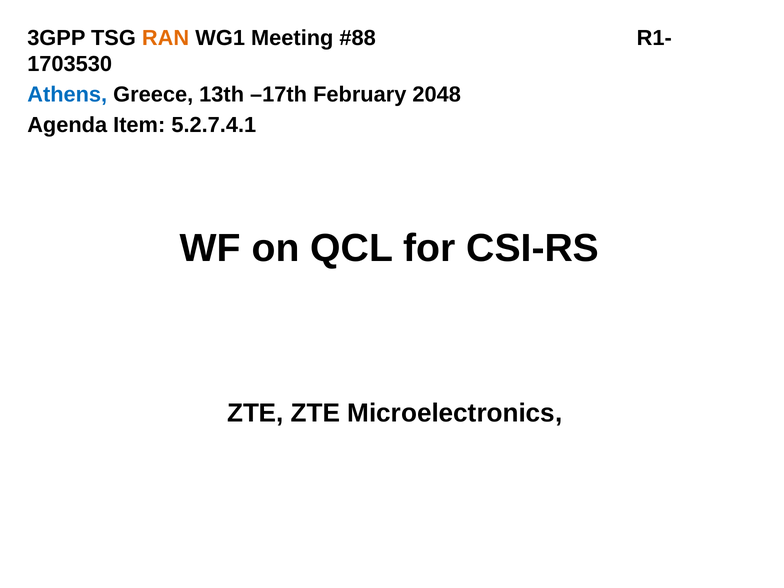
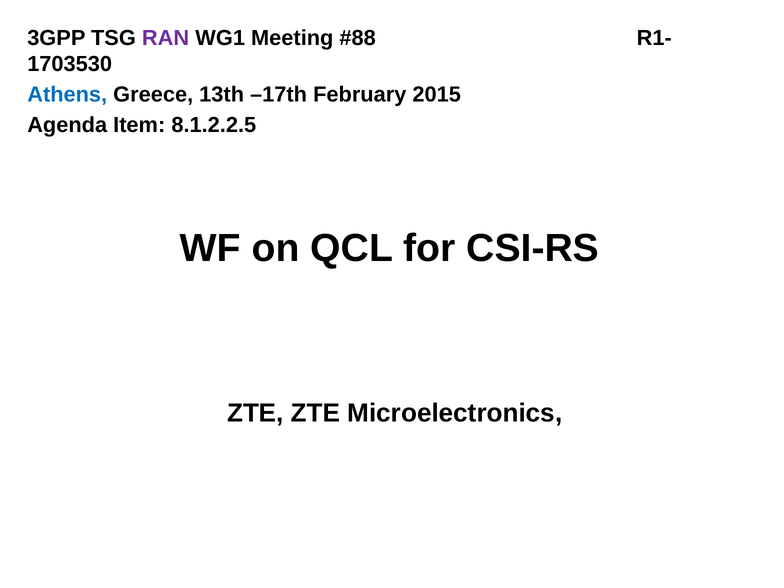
RAN colour: orange -> purple
2048: 2048 -> 2015
5.2.7.4.1: 5.2.7.4.1 -> 8.1.2.2.5
